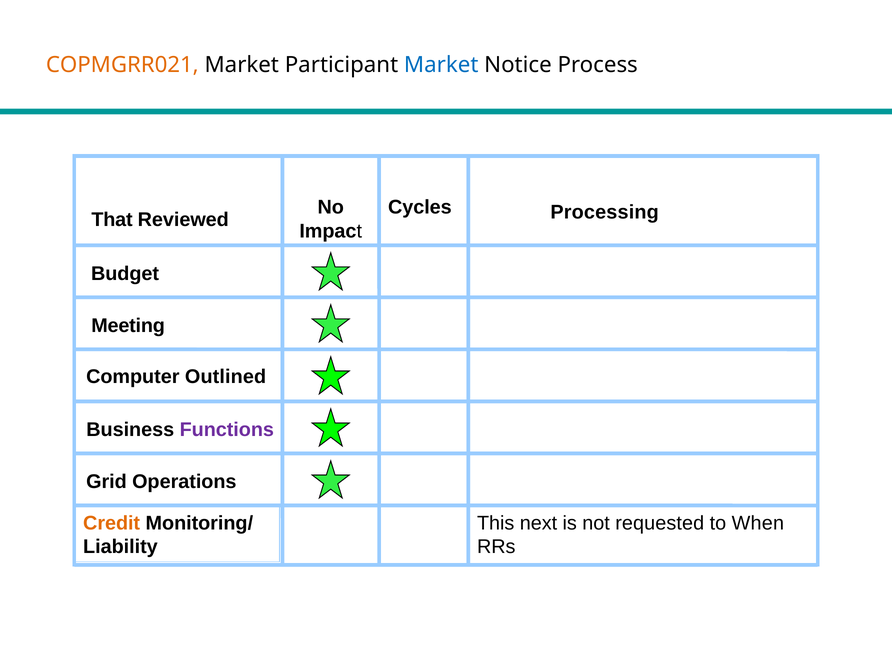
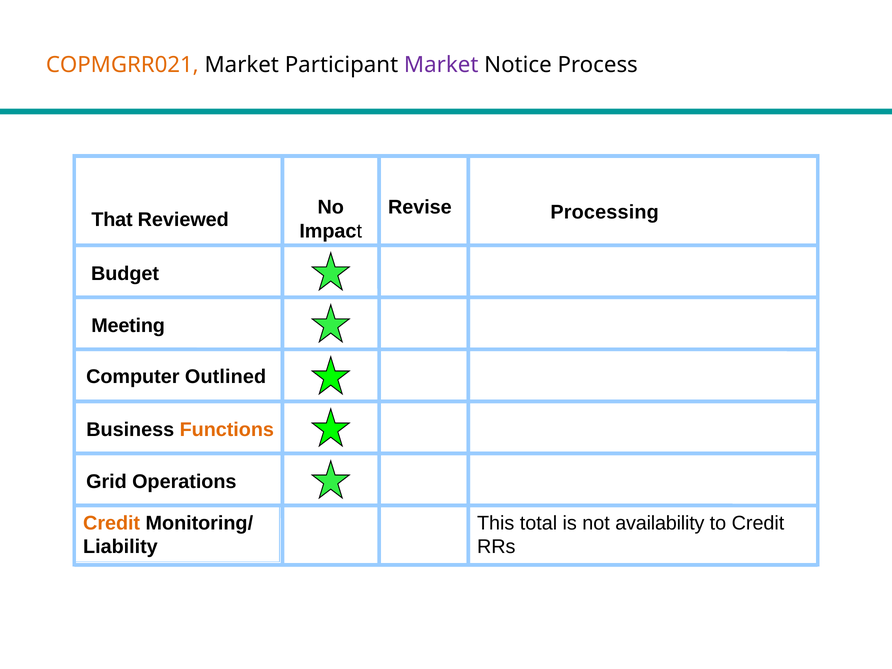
Market at (441, 65) colour: blue -> purple
Cycles: Cycles -> Revise
Functions colour: purple -> orange
next: next -> total
requested: requested -> availability
to When: When -> Credit
